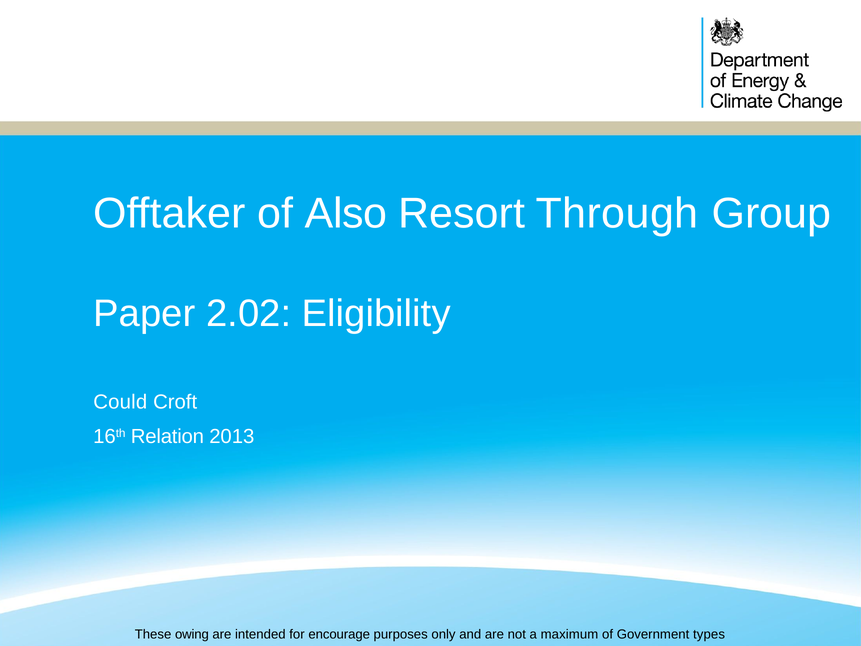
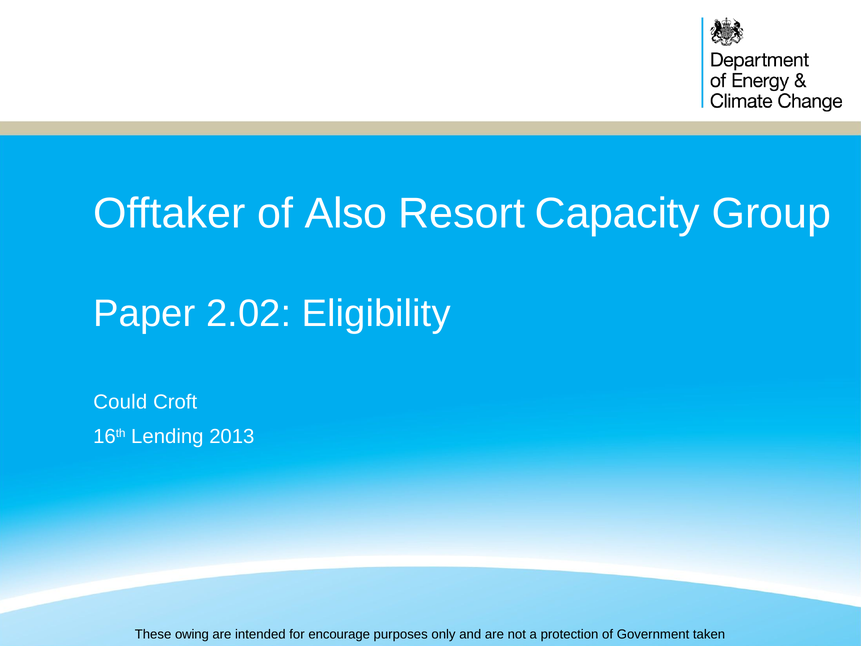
Through: Through -> Capacity
Relation: Relation -> Lending
maximum: maximum -> protection
types: types -> taken
